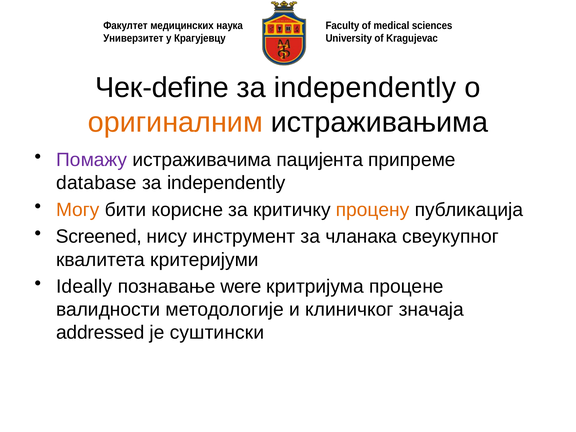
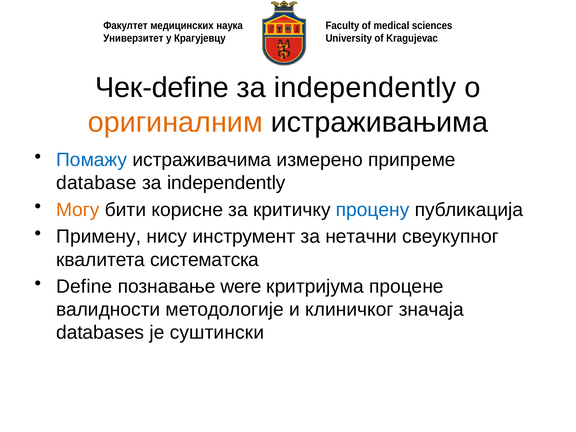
Помажу colour: purple -> blue
пацијента: пацијента -> измерено
процену colour: orange -> blue
Screened: Screened -> Примену
чланака: чланака -> нетачни
критеријуми: критеријуми -> систематска
Ideally: Ideally -> Define
addressed: addressed -> databases
